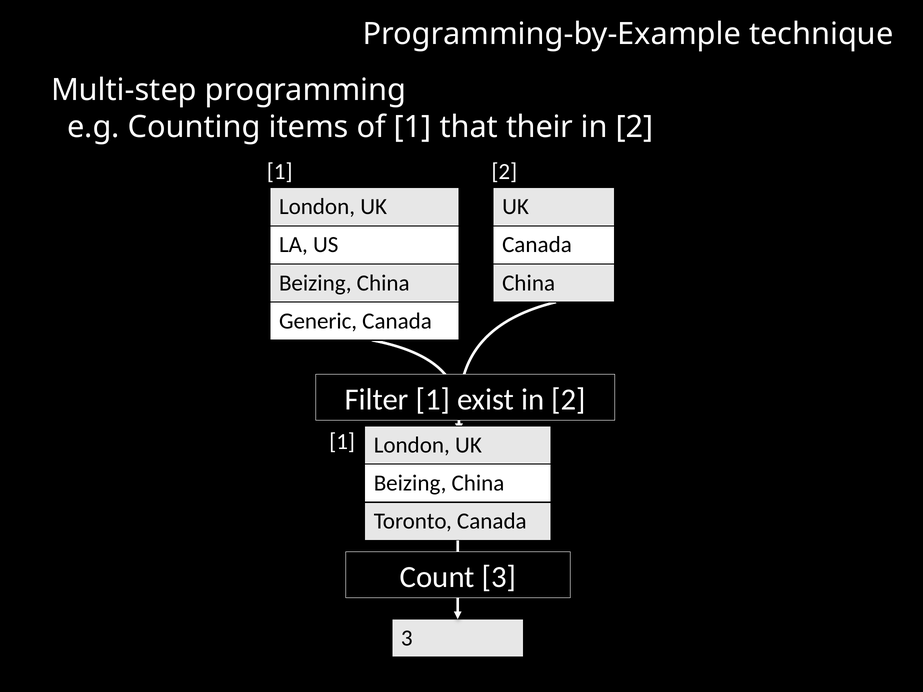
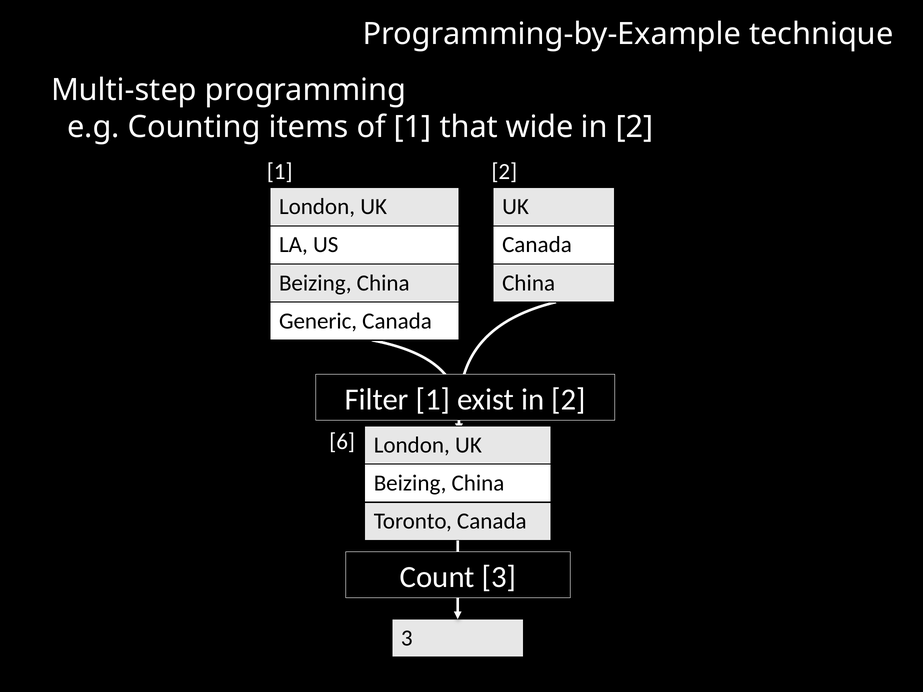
their: their -> wide
1 at (342, 442): 1 -> 6
